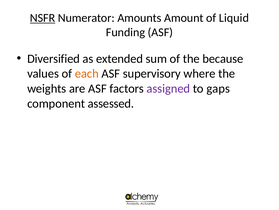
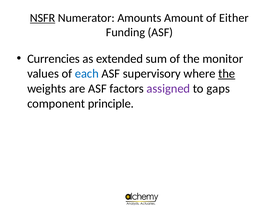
Liquid: Liquid -> Either
Diversified: Diversified -> Currencies
because: because -> monitor
each colour: orange -> blue
the at (227, 73) underline: none -> present
assessed: assessed -> principle
